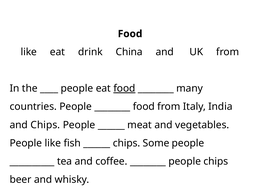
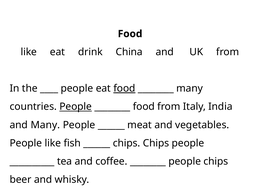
People at (76, 107) underline: none -> present
and Chips: Chips -> Many
chips Some: Some -> Chips
